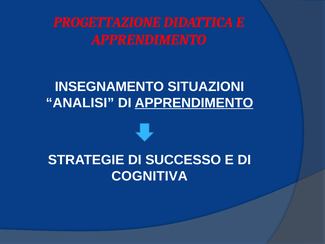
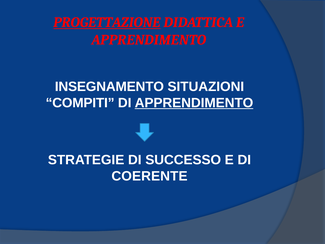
PROGETTAZIONE underline: none -> present
ANALISI: ANALISI -> COMPITI
COGNITIVA: COGNITIVA -> COERENTE
